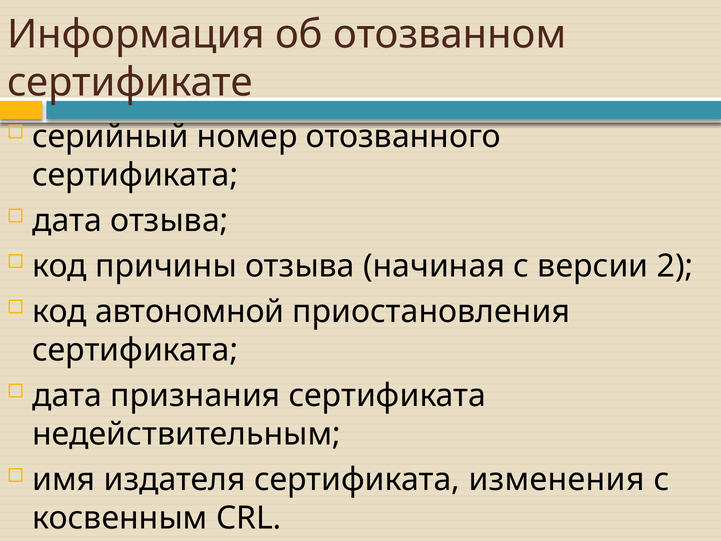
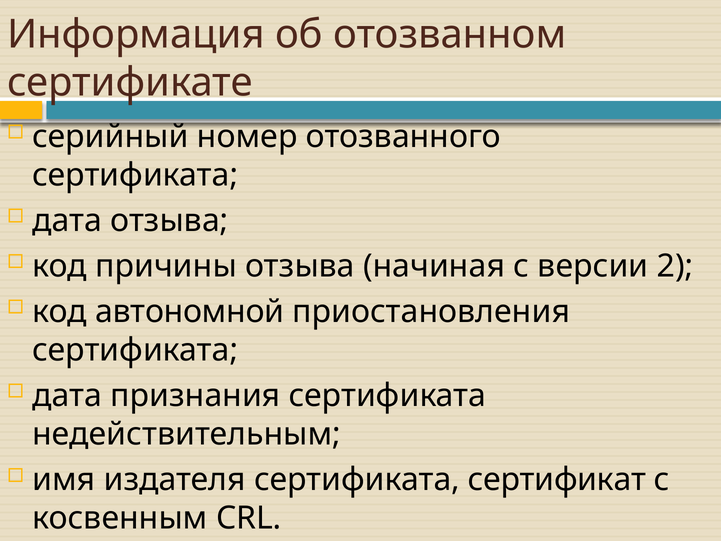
изменения: изменения -> сертификат
